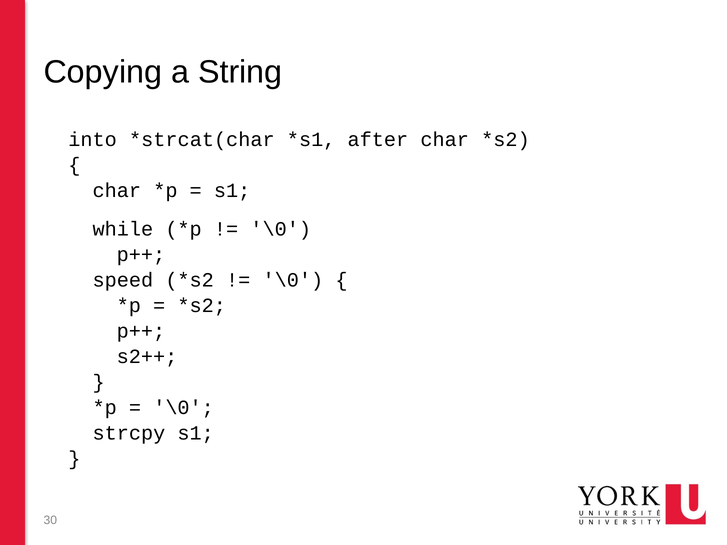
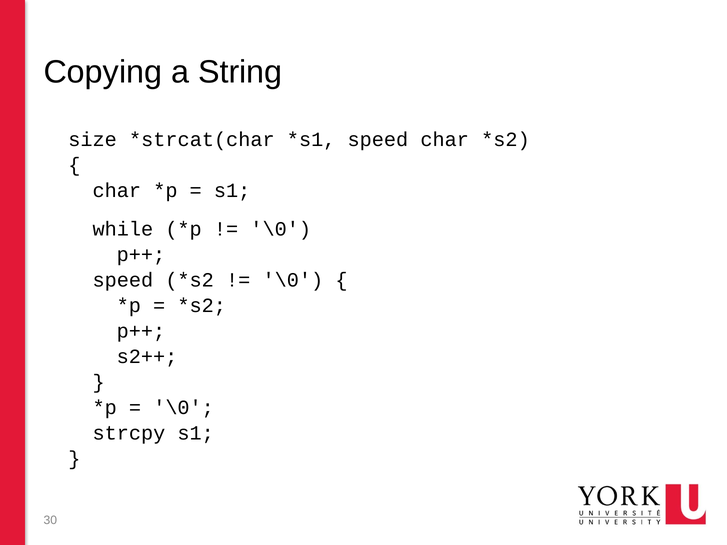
into: into -> size
after at (378, 140): after -> speed
